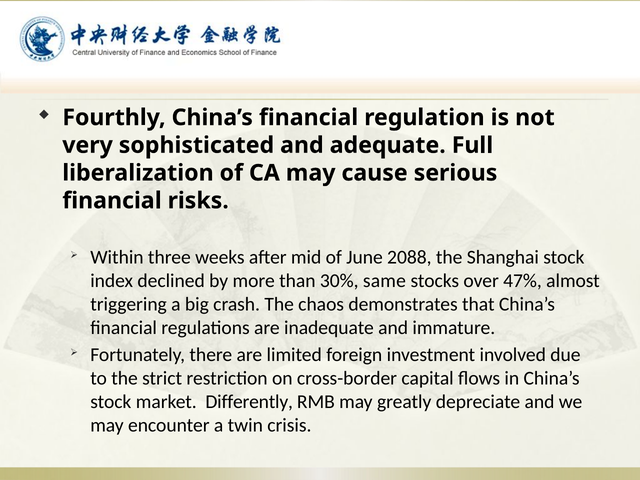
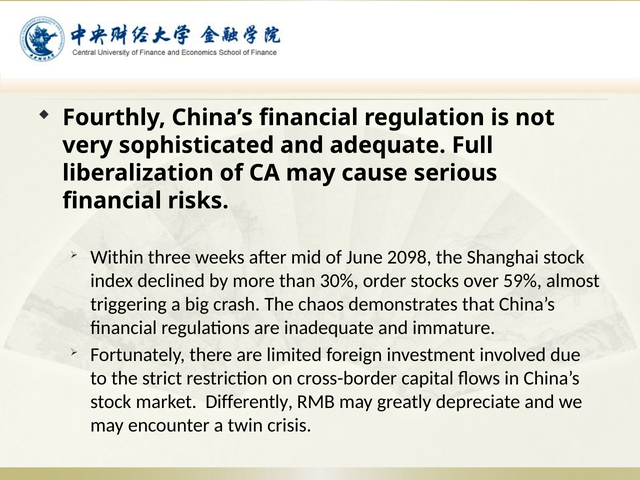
2088: 2088 -> 2098
same: same -> order
47%: 47% -> 59%
